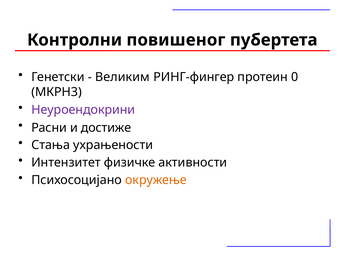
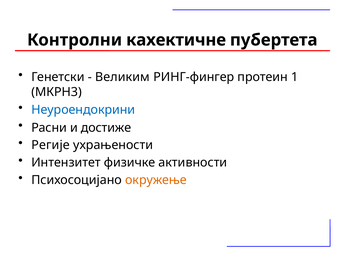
повишеног: повишеног -> кахектичне
0: 0 -> 1
Неуроендокрини colour: purple -> blue
Стања: Стања -> Регије
